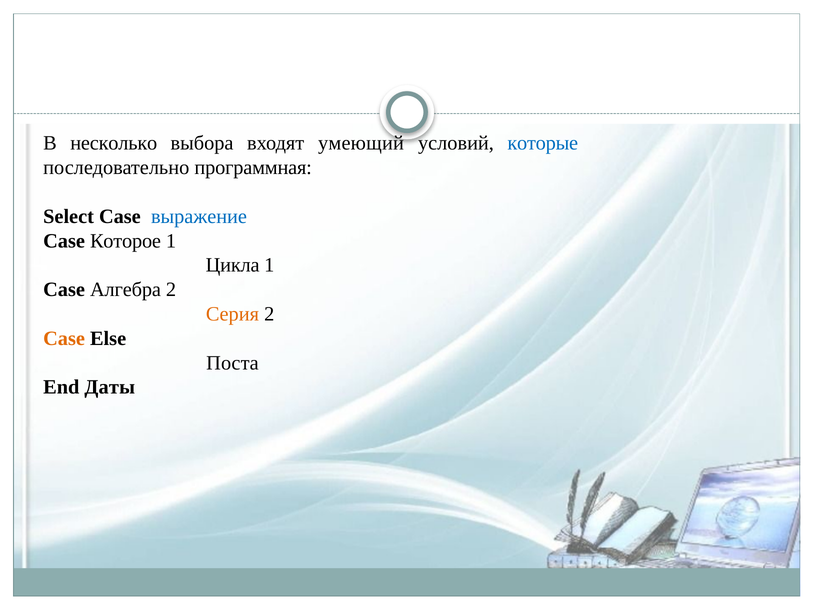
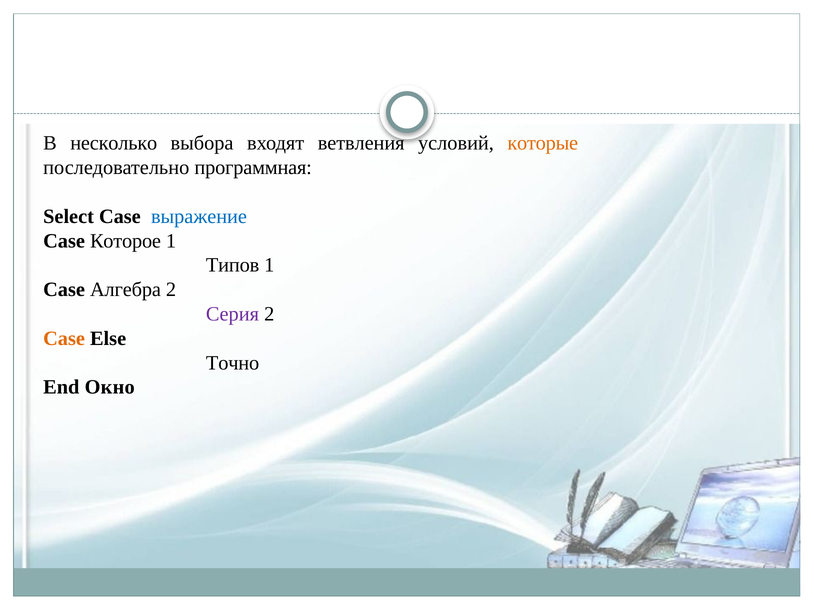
умеющий: умеющий -> ветвления
которые colour: blue -> orange
Цикла: Цикла -> Типов
Серия colour: orange -> purple
Поста: Поста -> Точно
Даты: Даты -> Окно
